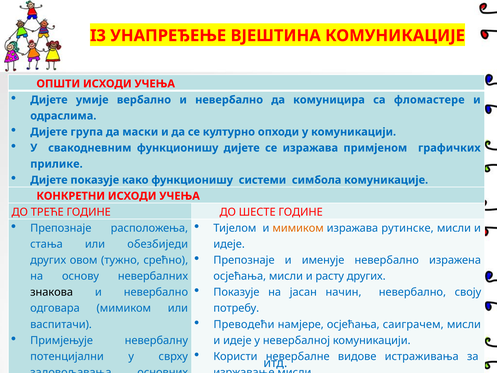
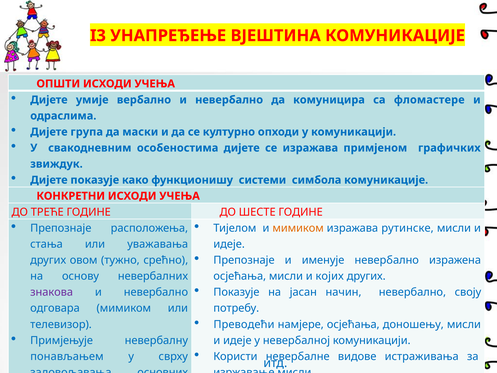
свакодневним функционишу: функционишу -> особеностима
прилике: прилике -> звиждук
обезбиједи: обезбиједи -> уважавања
расту: расту -> којих
знакова colour: black -> purple
саиграчем: саиграчем -> доношењу
васпитачи: васпитачи -> телевизор
потенцијални: потенцијални -> понављањем
